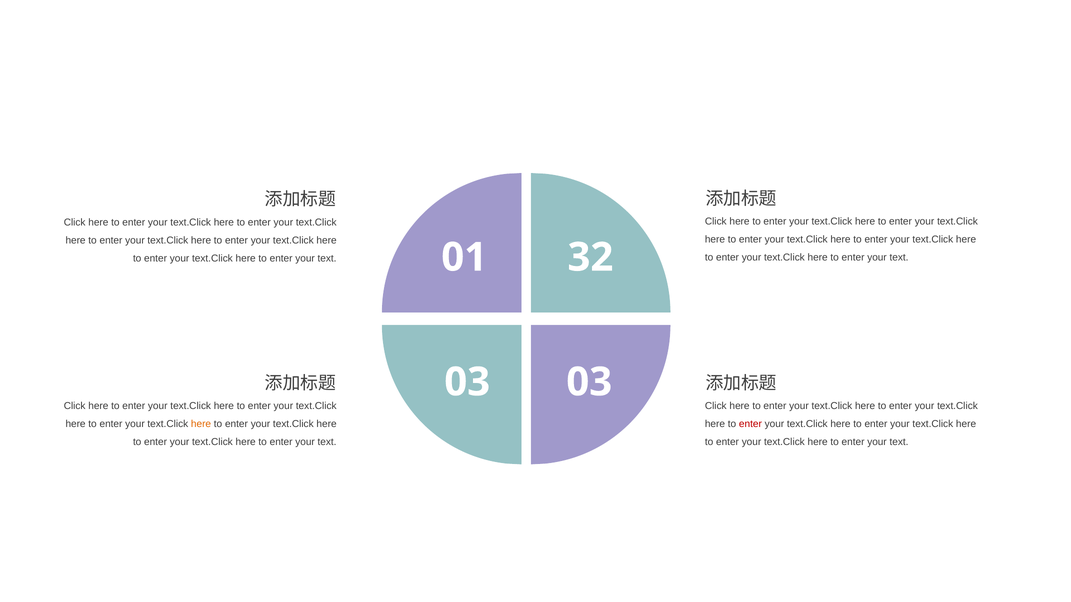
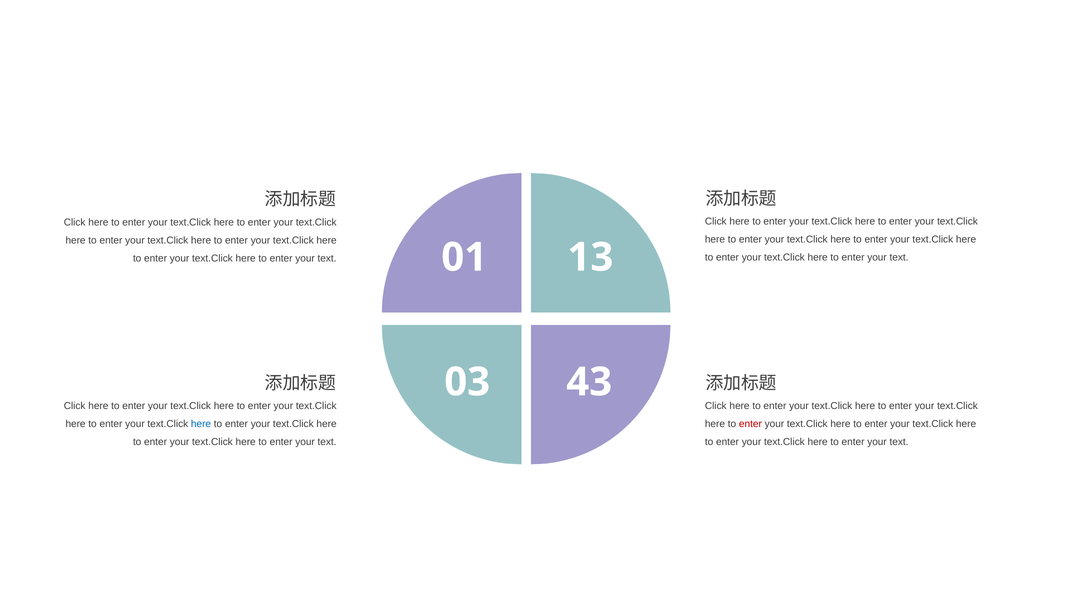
32: 32 -> 13
03 03: 03 -> 43
here at (201, 424) colour: orange -> blue
